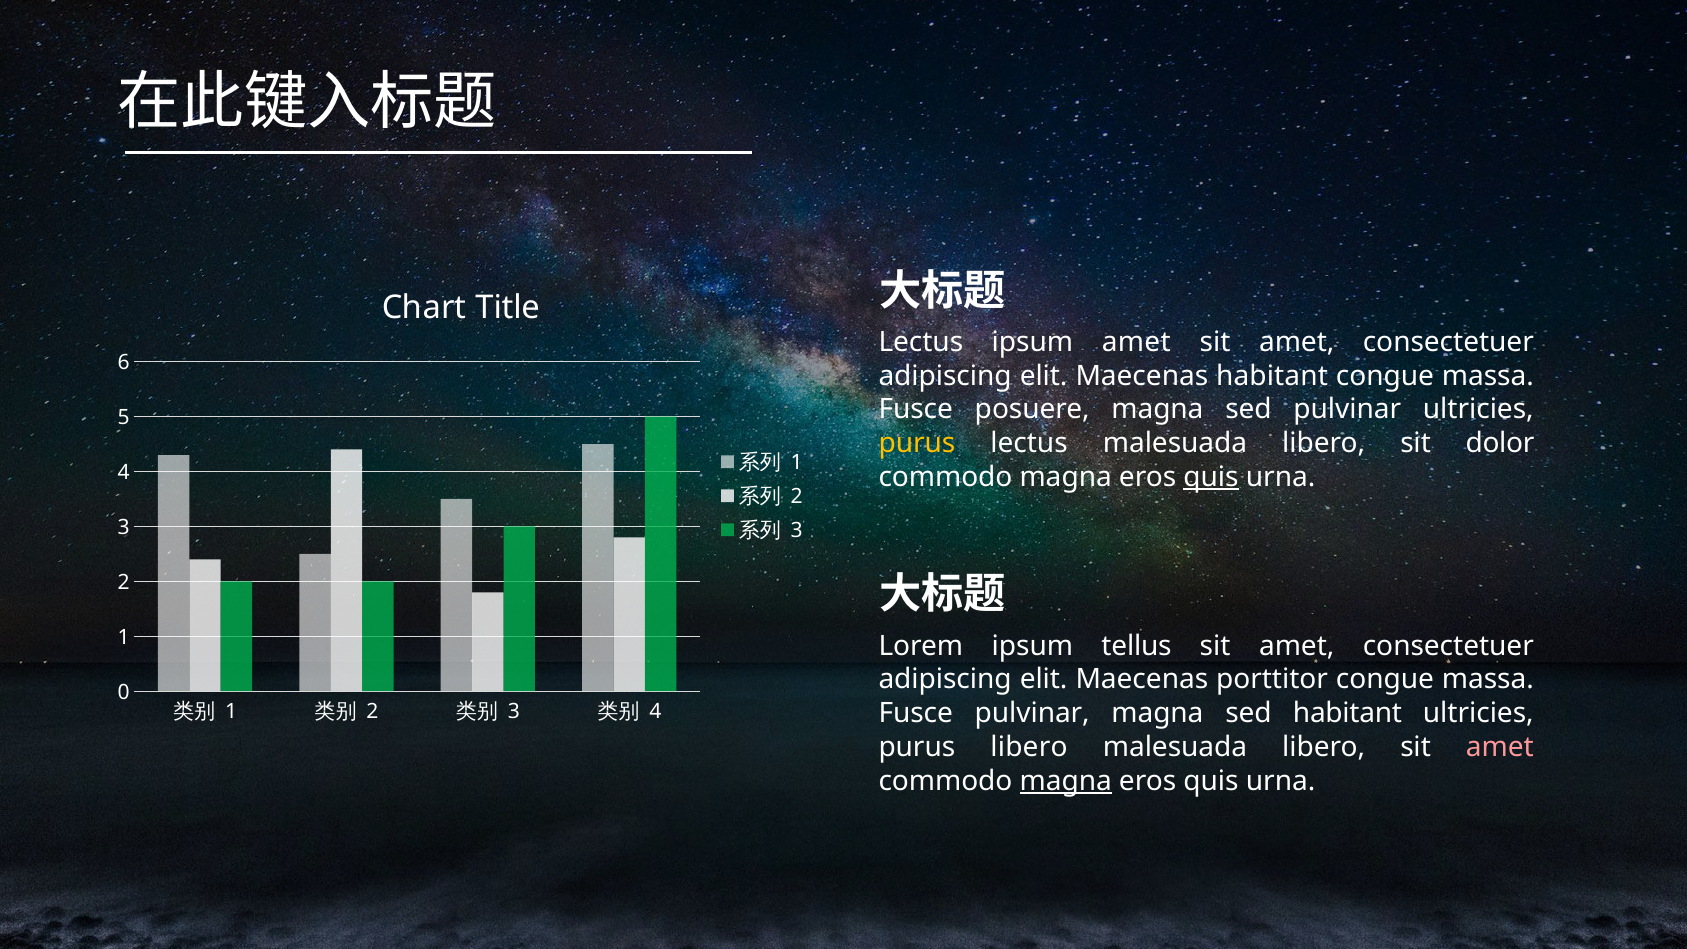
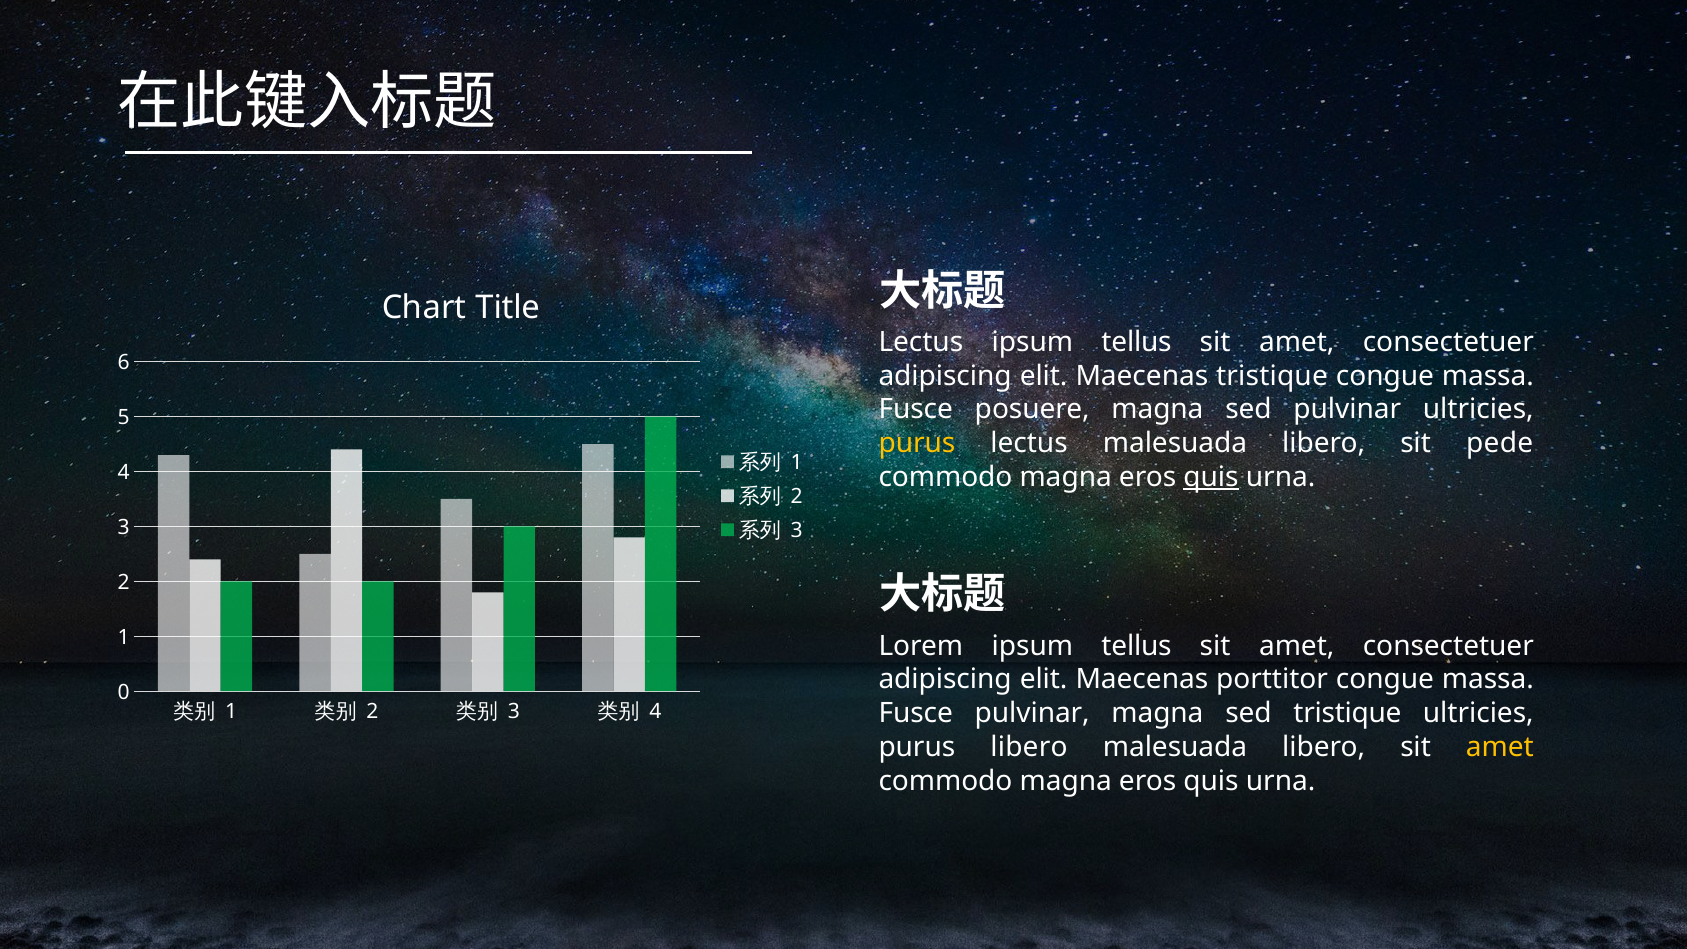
amet at (1136, 342): amet -> tellus
Maecenas habitant: habitant -> tristique
dolor: dolor -> pede
sed habitant: habitant -> tristique
amet at (1500, 747) colour: pink -> yellow
magna at (1066, 781) underline: present -> none
